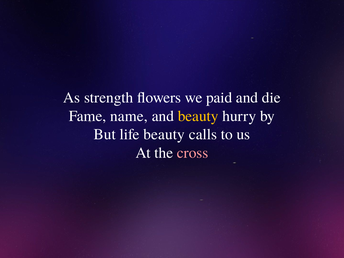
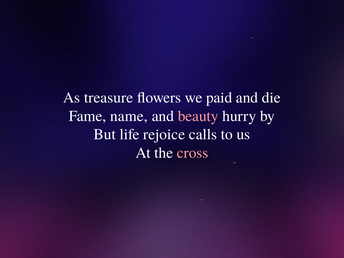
strength: strength -> treasure
beauty at (198, 116) colour: yellow -> pink
life beauty: beauty -> rejoice
